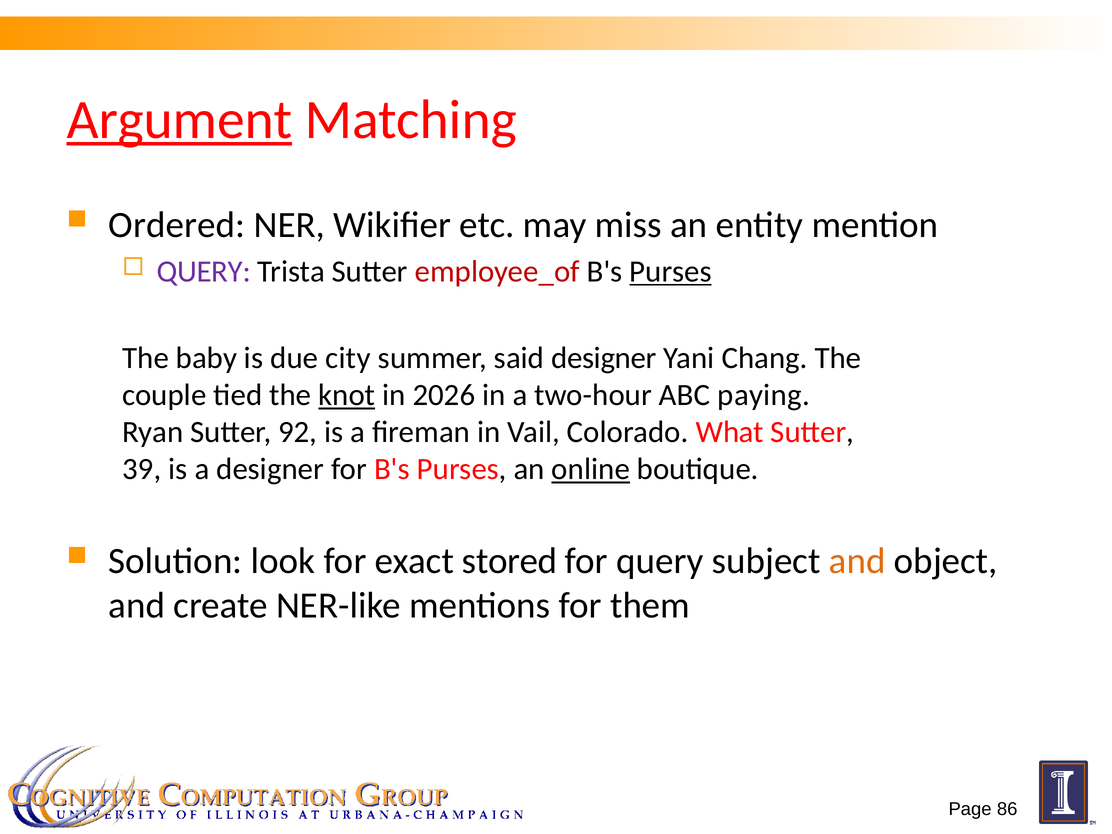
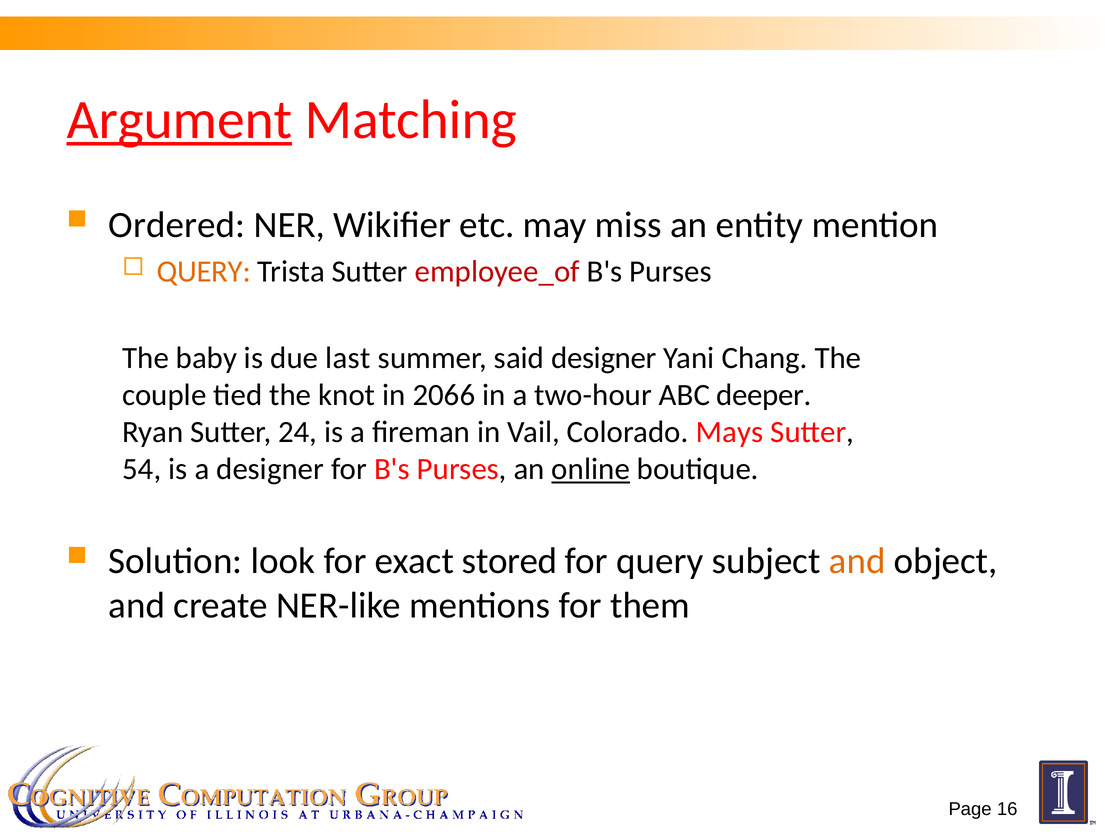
QUERY at (204, 272) colour: purple -> orange
Purses at (671, 272) underline: present -> none
city: city -> last
knot underline: present -> none
2026: 2026 -> 2066
paying: paying -> deeper
92: 92 -> 24
What: What -> Mays
39: 39 -> 54
86: 86 -> 16
